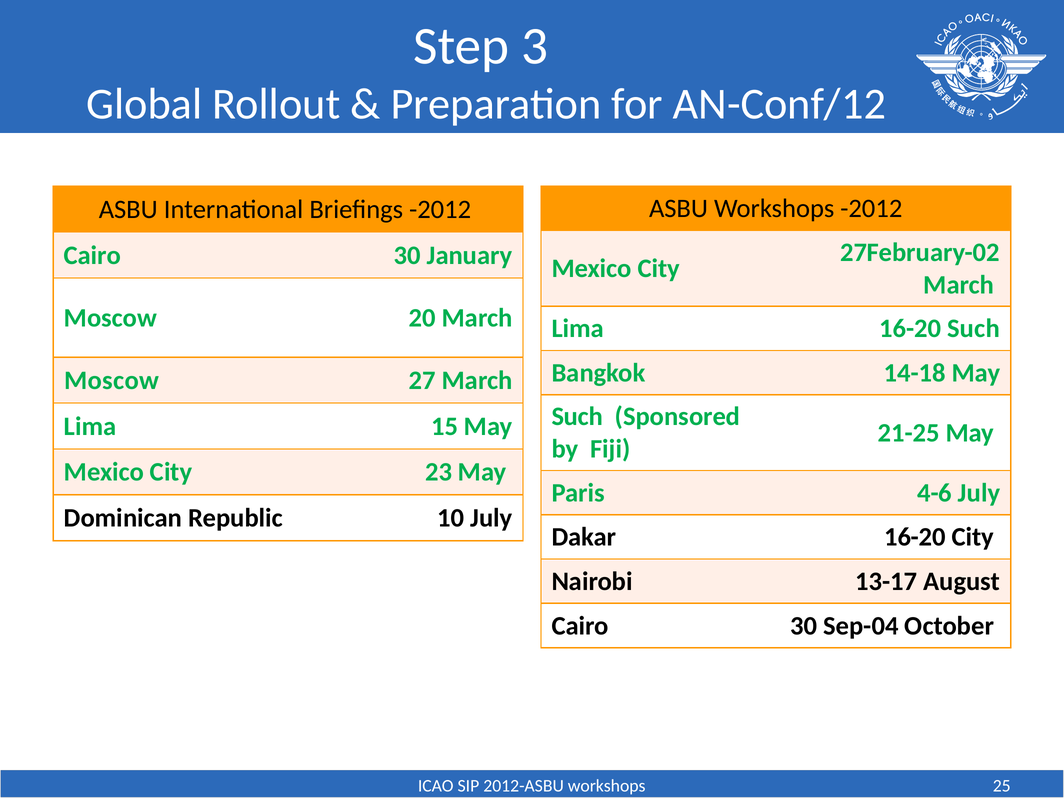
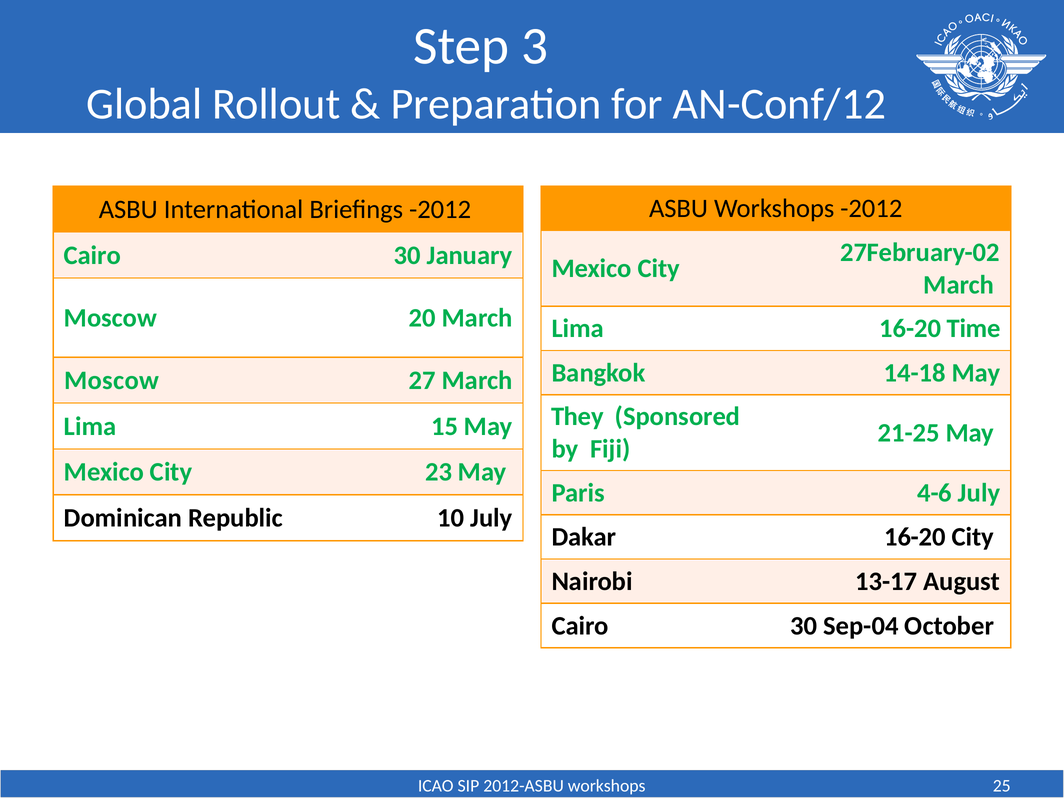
16-20 Such: Such -> Time
Such at (577, 417): Such -> They
